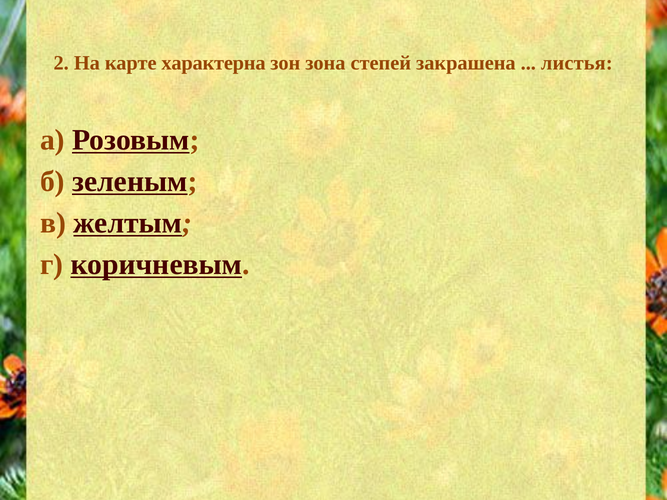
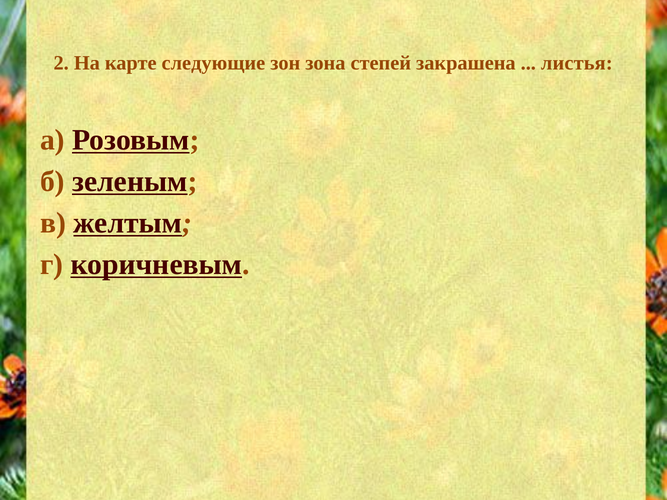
характерна: характерна -> следующие
